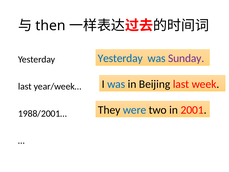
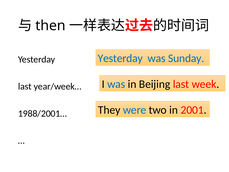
Sunday colour: purple -> blue
